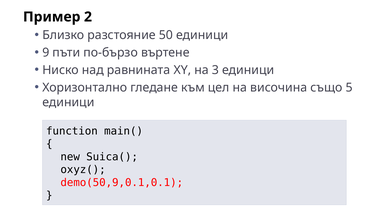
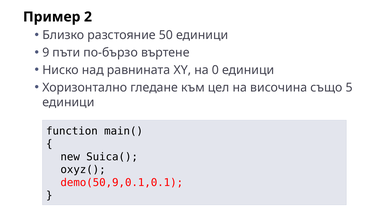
3: 3 -> 0
